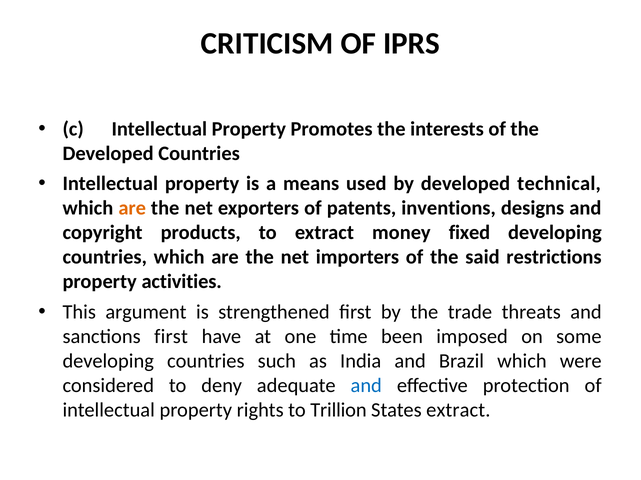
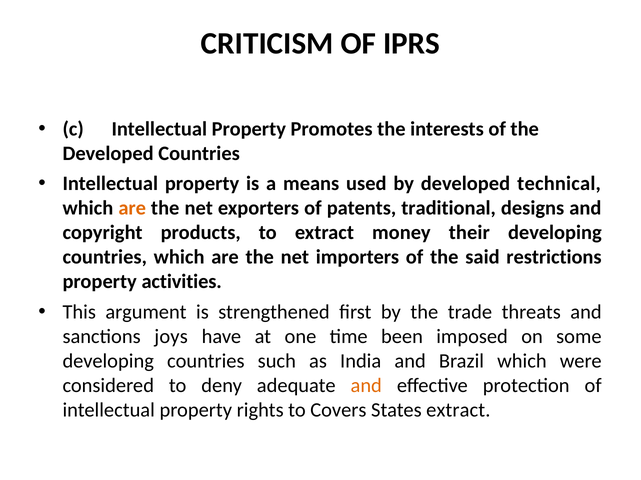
inventions: inventions -> traditional
fixed: fixed -> their
sanctions first: first -> joys
and at (366, 386) colour: blue -> orange
Trillion: Trillion -> Covers
